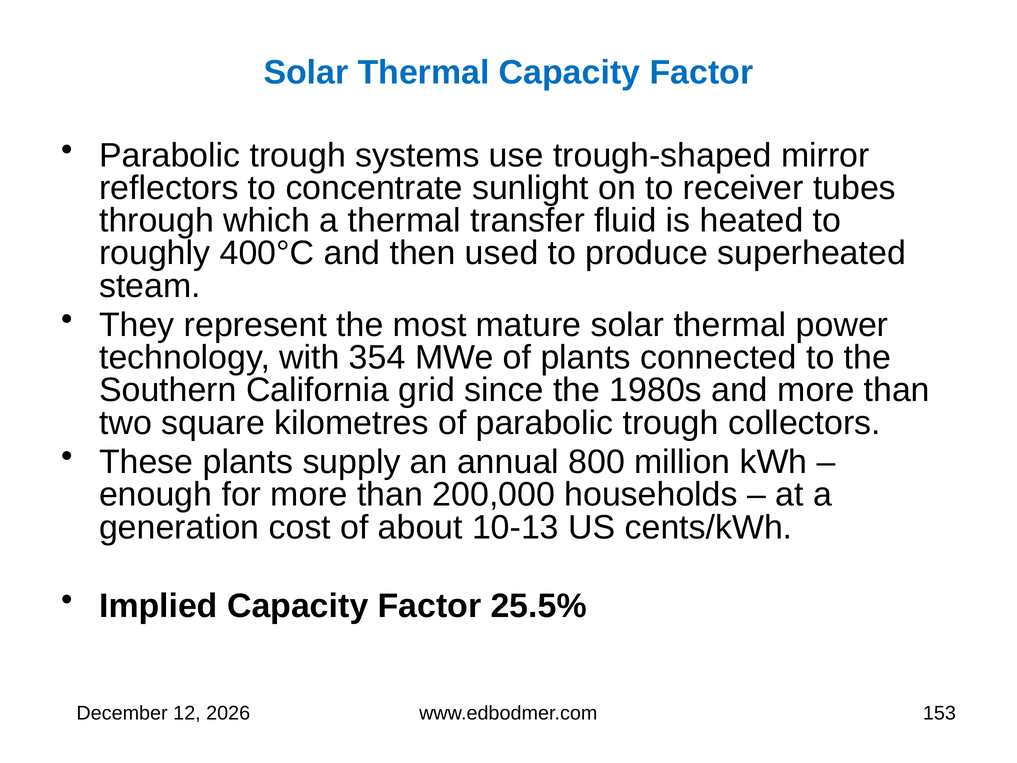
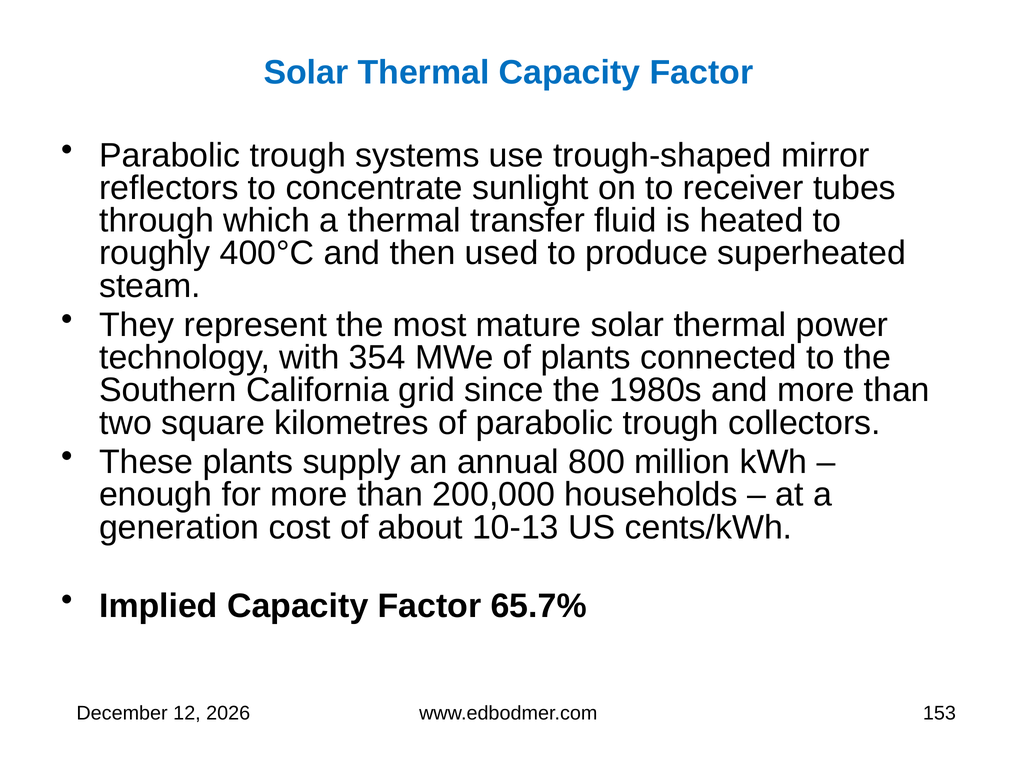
25.5%: 25.5% -> 65.7%
